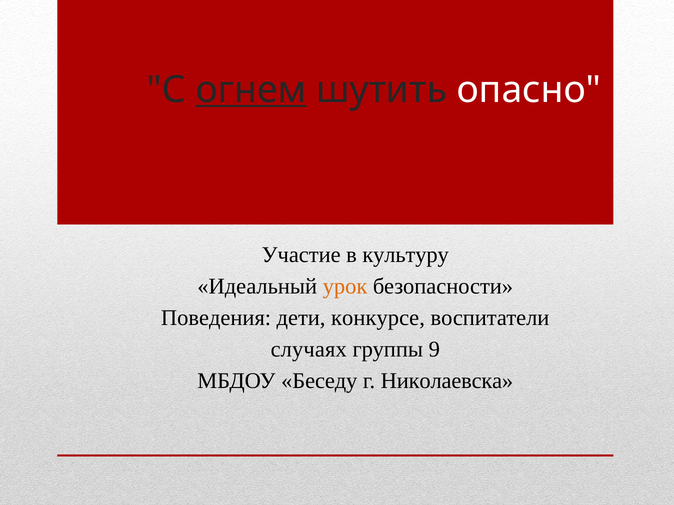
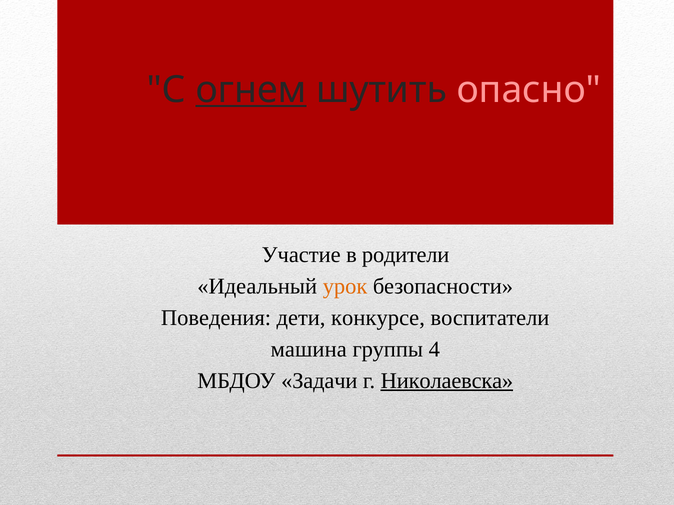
опасно colour: white -> pink
культуру: культуру -> родители
случаях: случаях -> машина
9: 9 -> 4
Беседу: Беседу -> Задачи
Николаевска underline: none -> present
